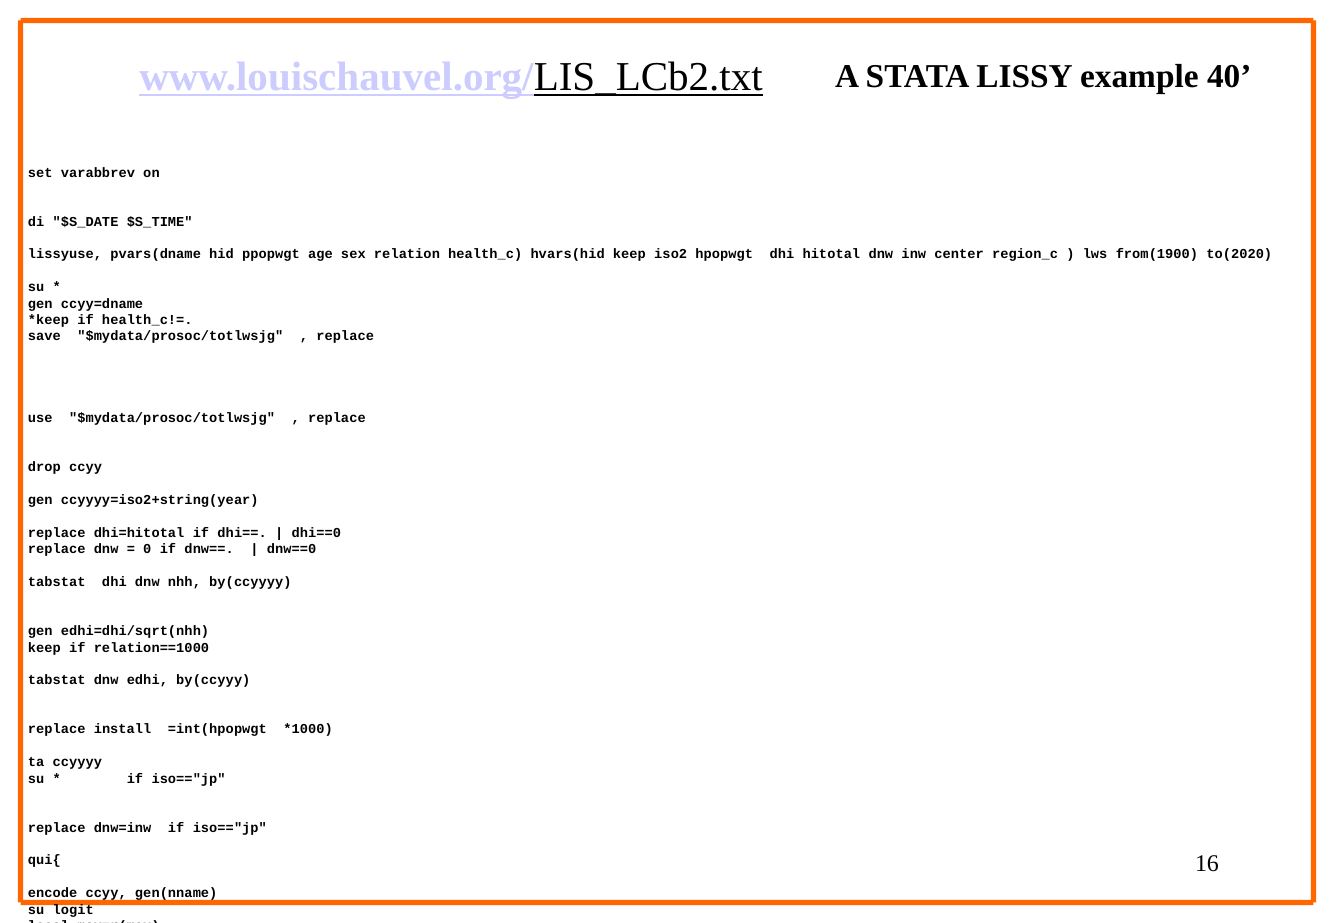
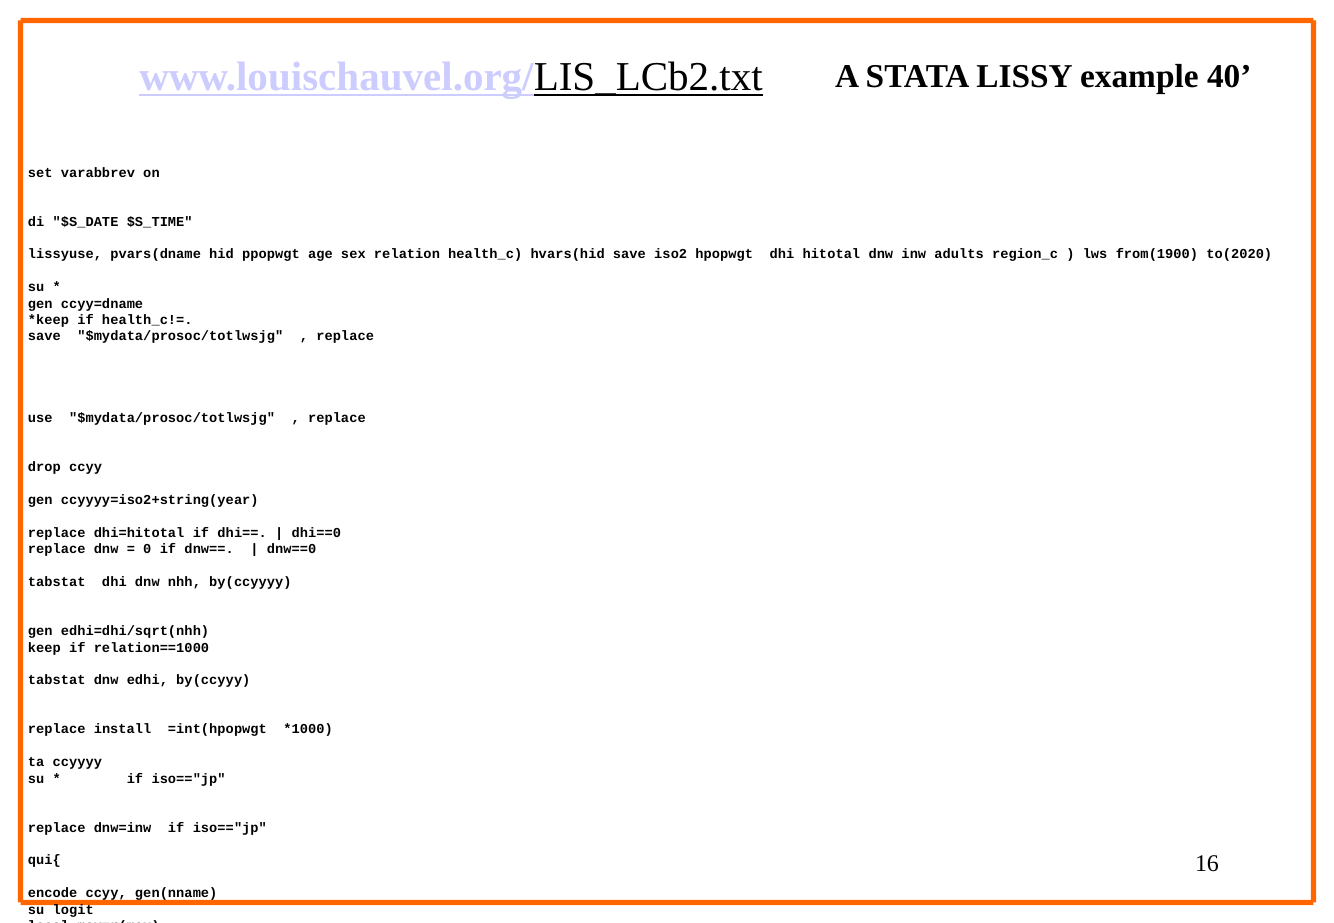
hvars(hid keep: keep -> save
center: center -> adults
